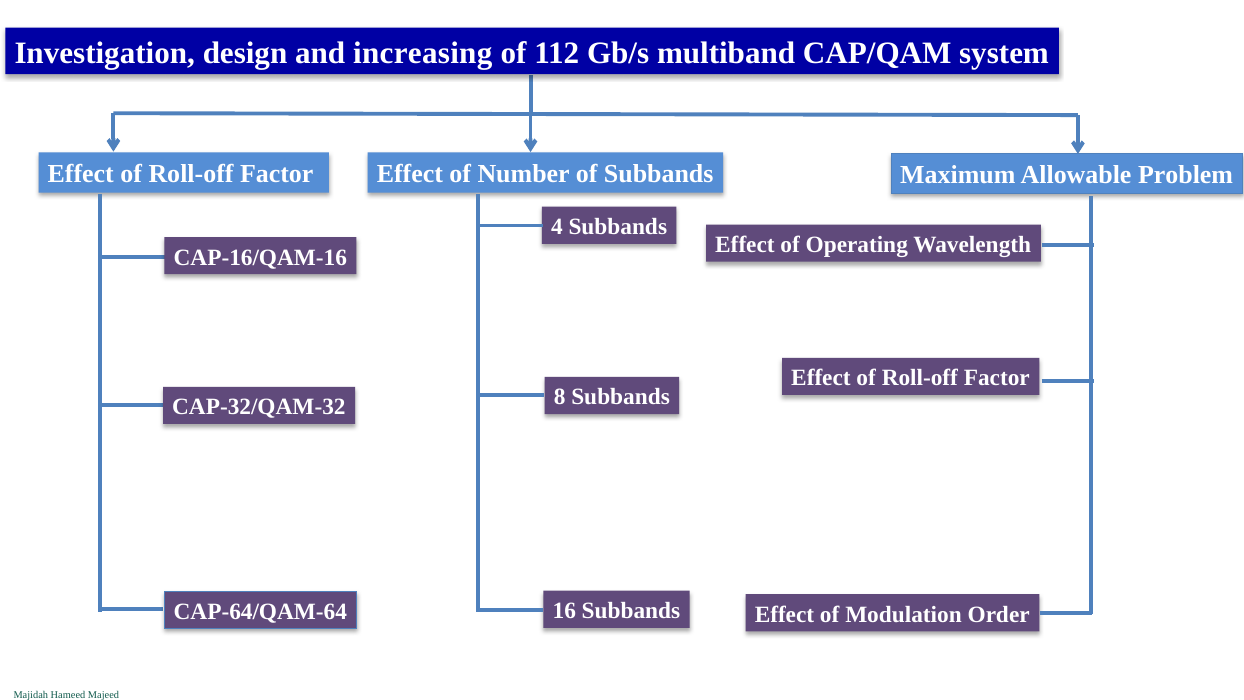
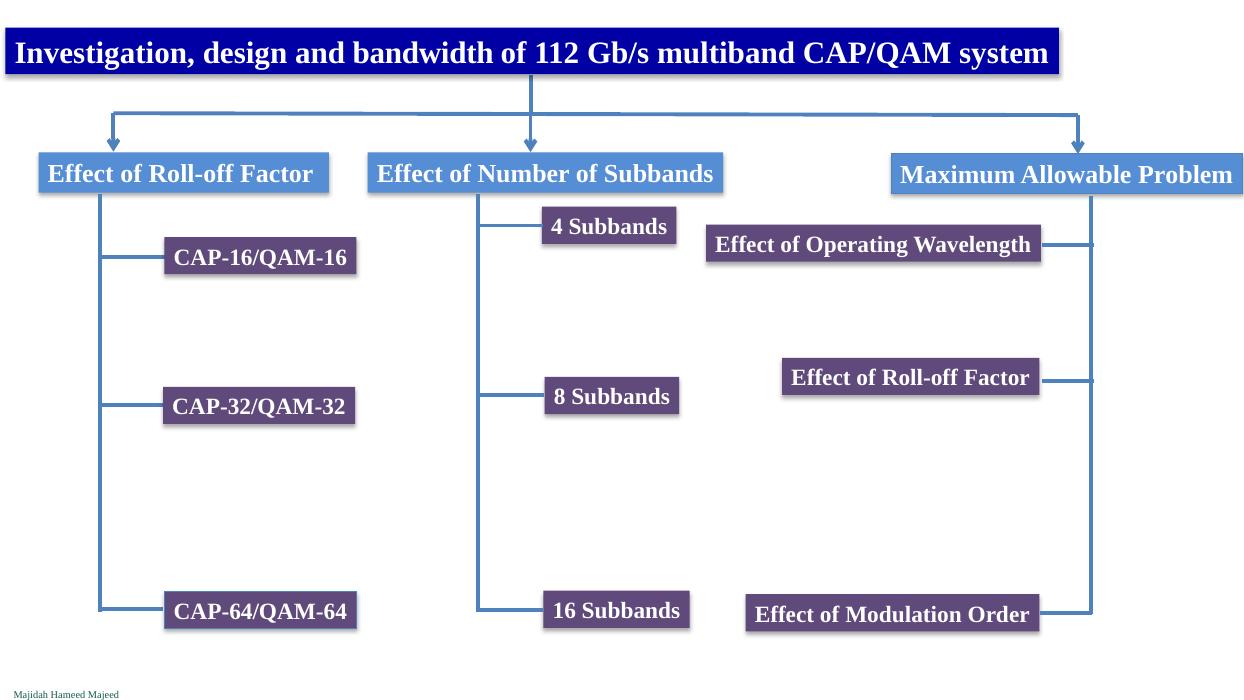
increasing: increasing -> bandwidth
